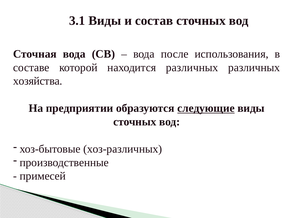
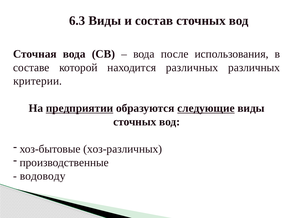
3.1: 3.1 -> 6.3
хозяйства: хозяйства -> критерии
предприятии underline: none -> present
примесей: примесей -> водоводу
